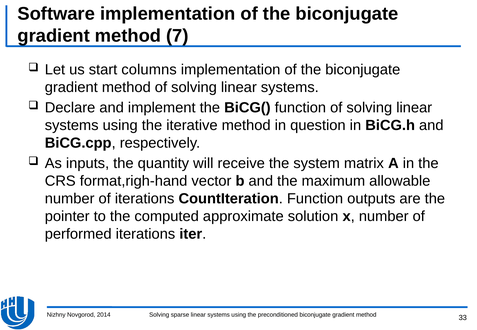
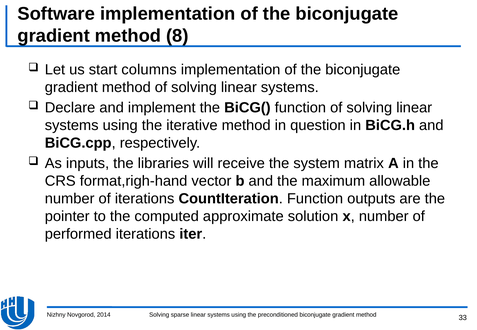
7: 7 -> 8
quantity: quantity -> libraries
